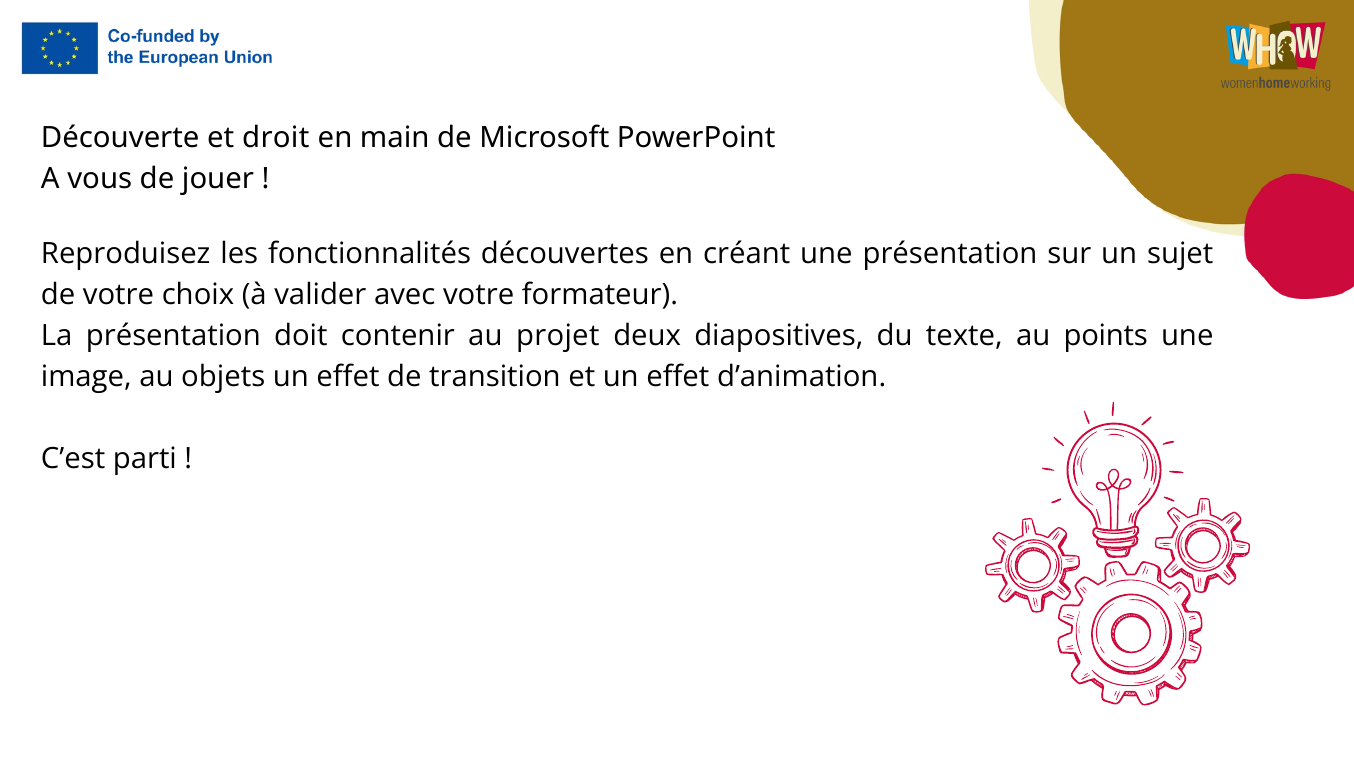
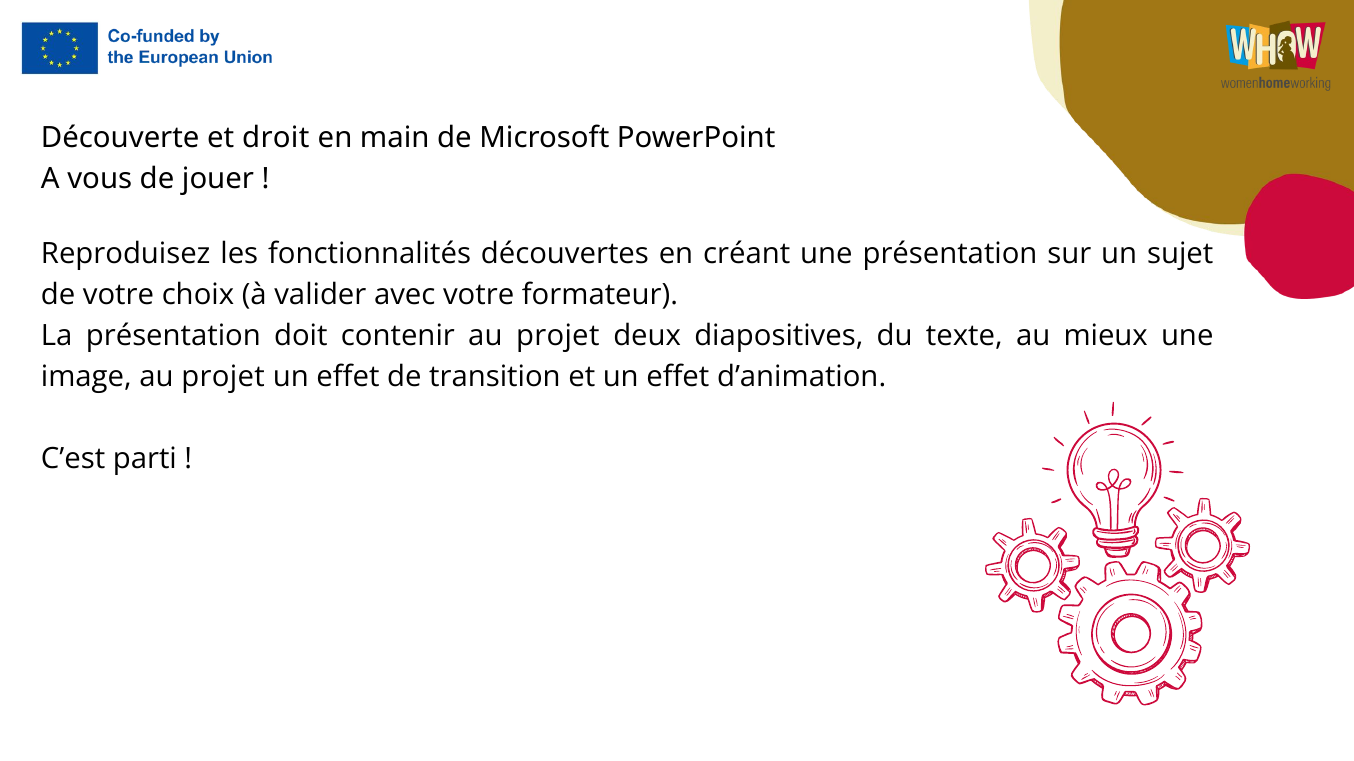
points: points -> mieux
image au objets: objets -> projet
